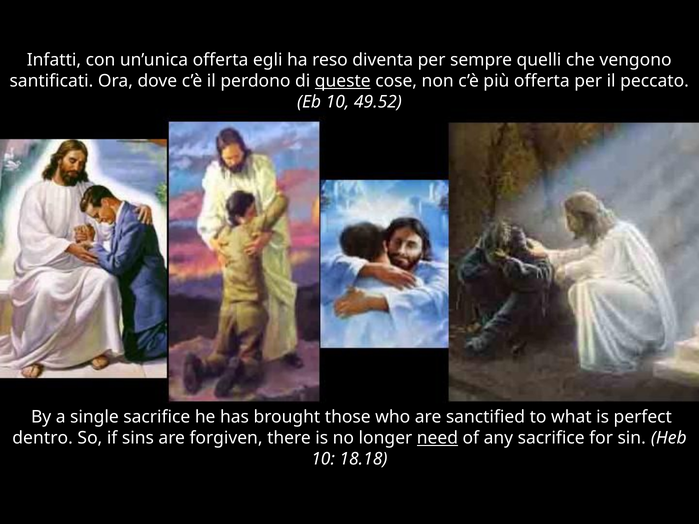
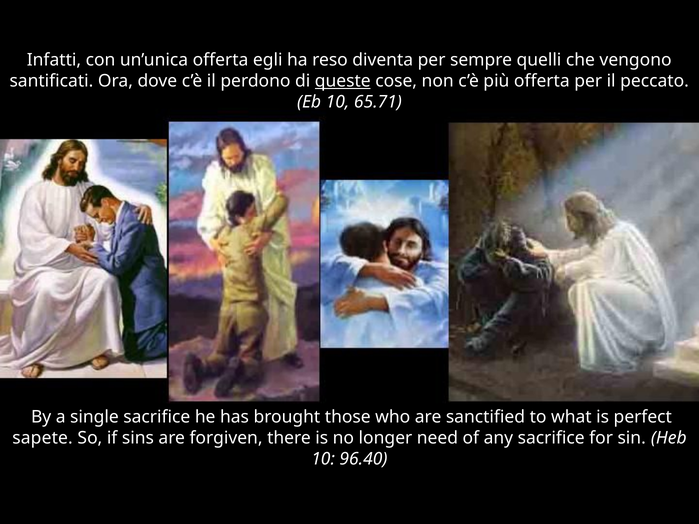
49.52: 49.52 -> 65.71
dentro: dentro -> sapete
need underline: present -> none
18.18: 18.18 -> 96.40
